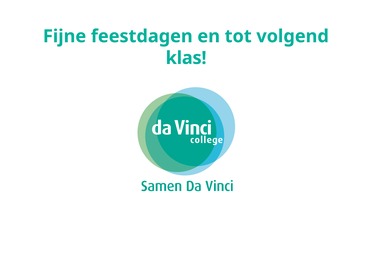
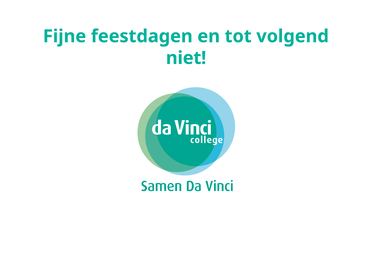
klas: klas -> niet
